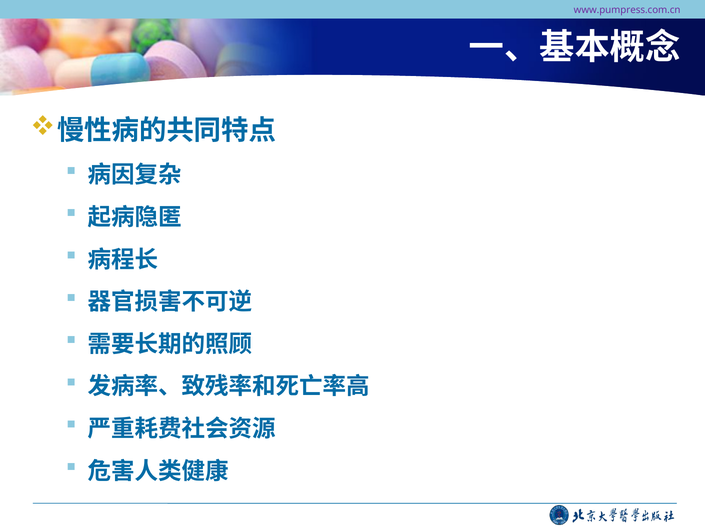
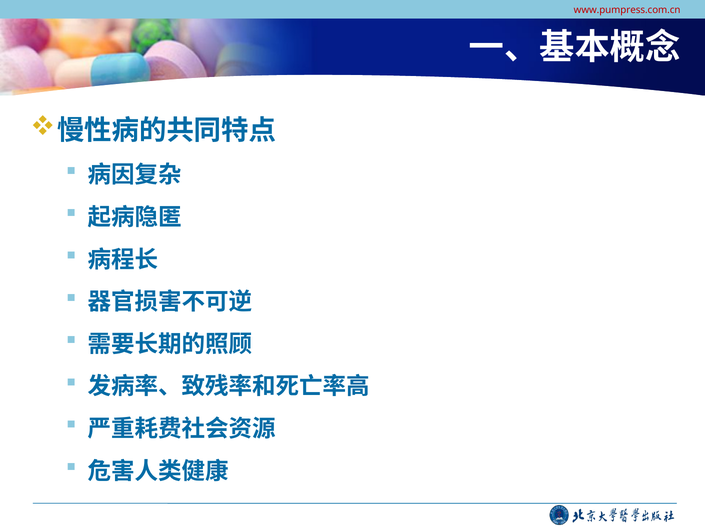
www.pumpress.com.cn colour: purple -> red
